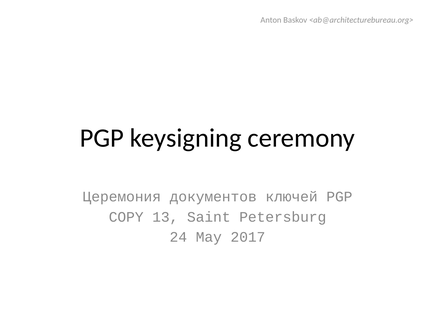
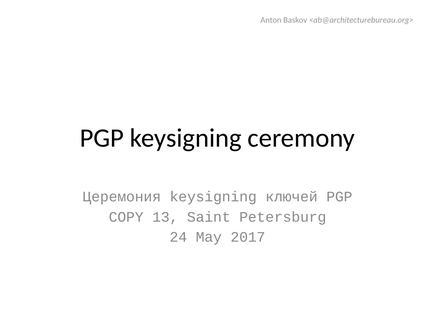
Церемония документов: документов -> keysigning
